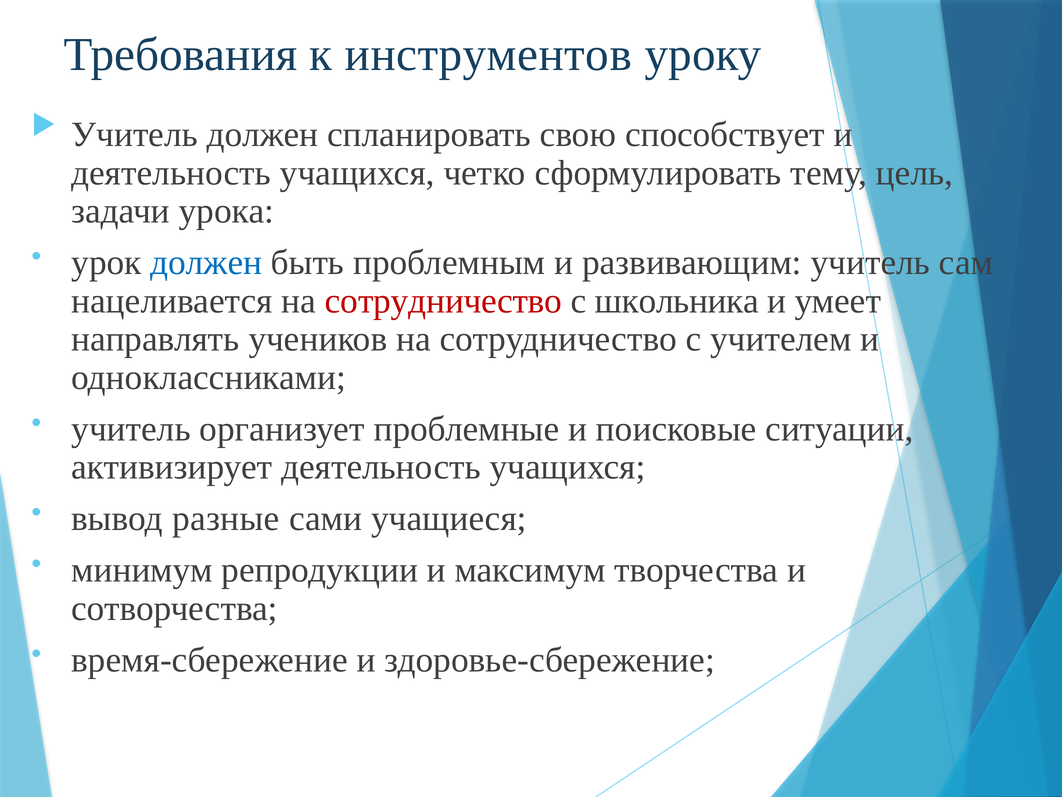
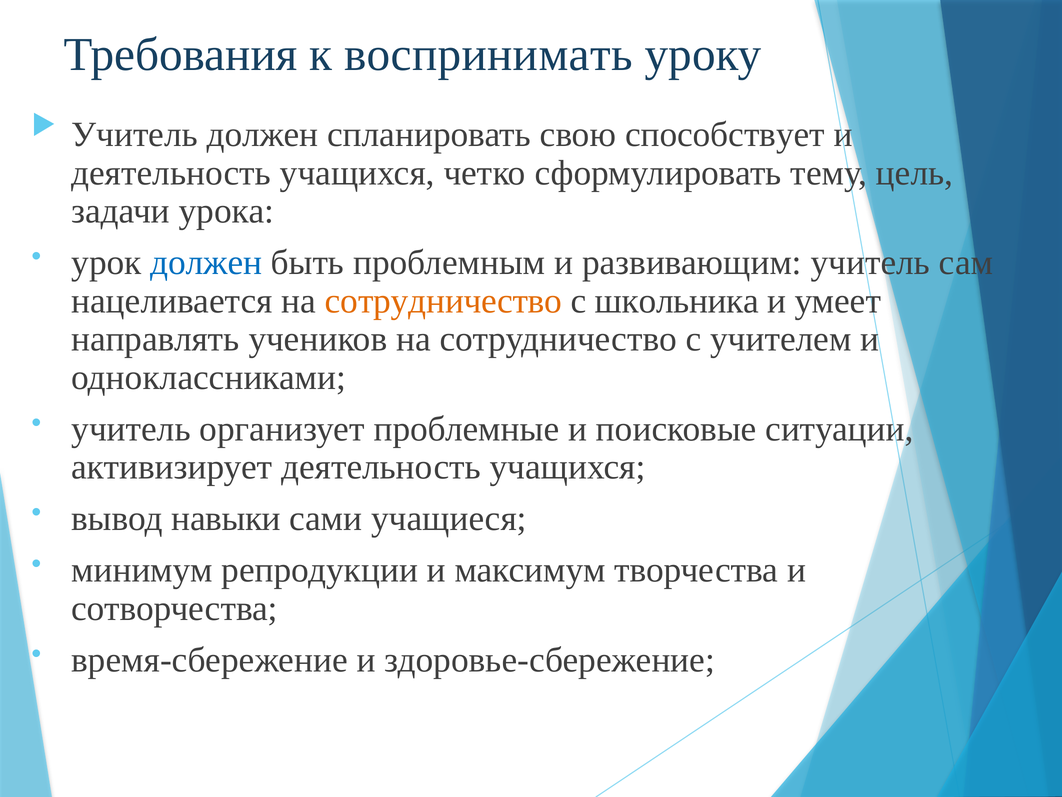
инструментов: инструментов -> воспринимать
сотрудничество at (444, 301) colour: red -> orange
разные: разные -> навыки
